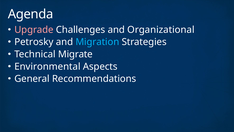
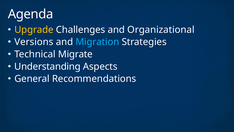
Upgrade colour: pink -> yellow
Petrosky: Petrosky -> Versions
Environmental: Environmental -> Understanding
